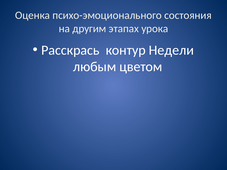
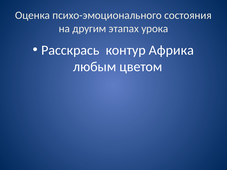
Недели: Недели -> Африка
